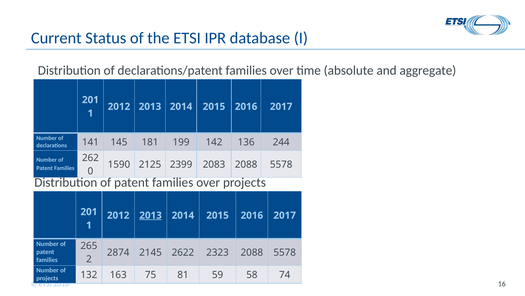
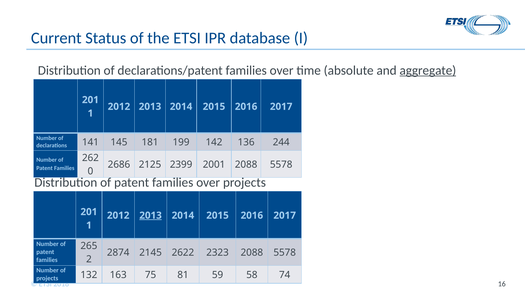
aggregate underline: none -> present
1590: 1590 -> 2686
2083: 2083 -> 2001
